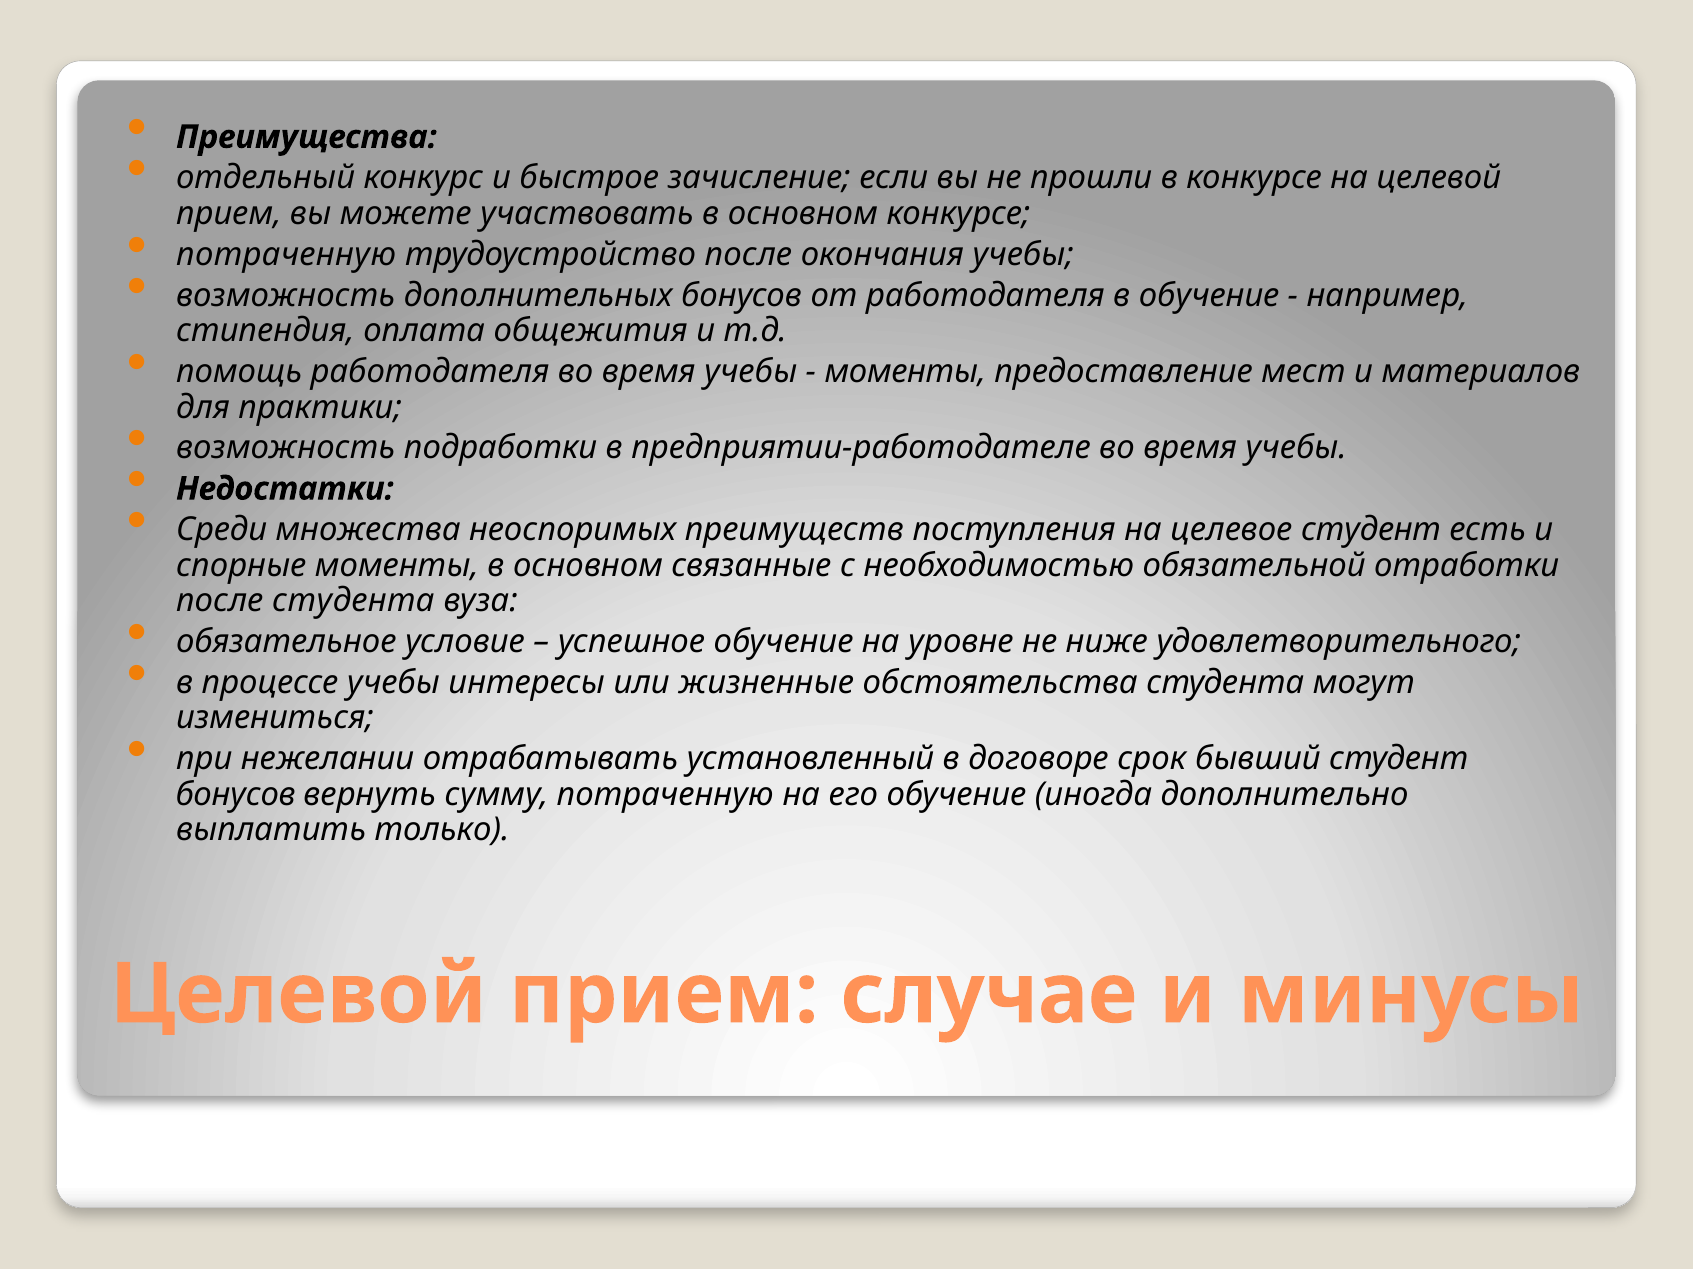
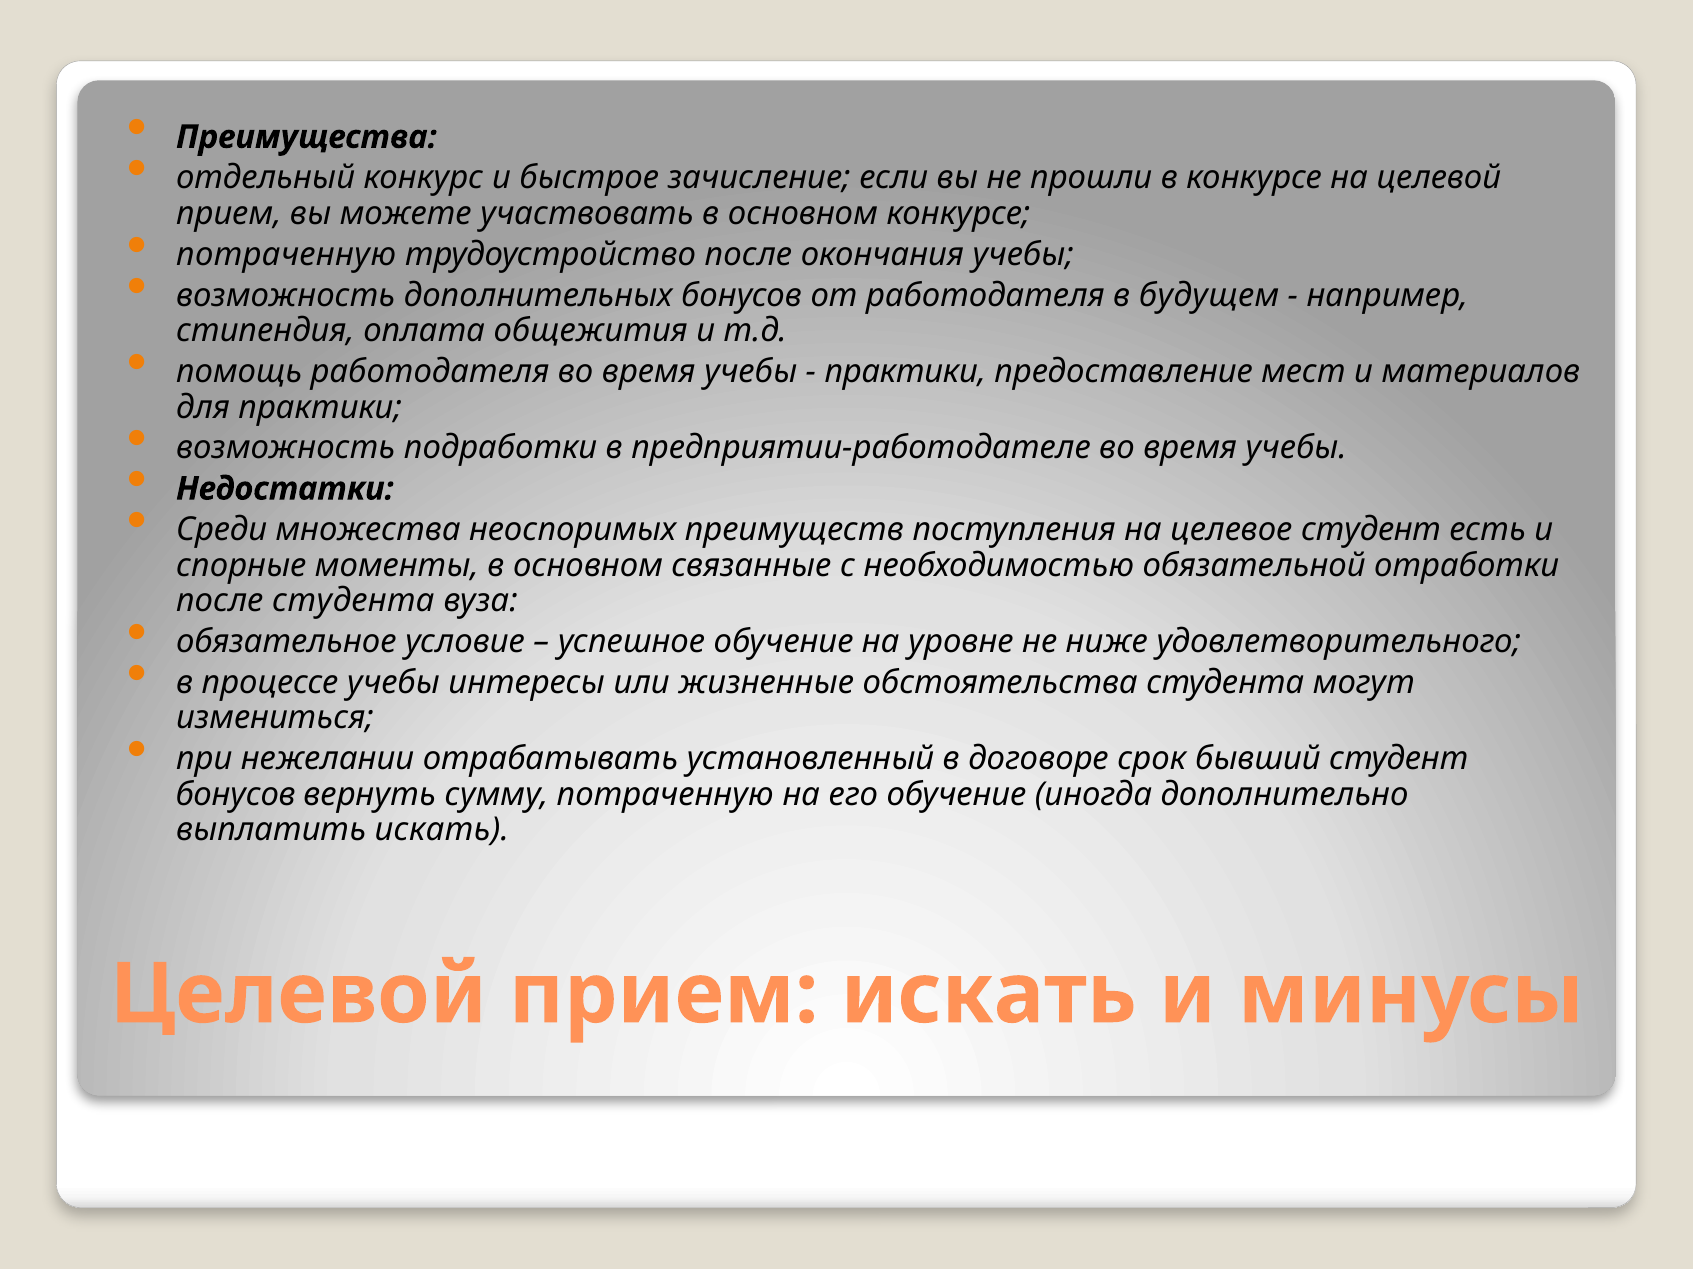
в обучение: обучение -> будущем
моменты at (905, 372): моменты -> практики
выплатить только: только -> искать
прием случае: случае -> искать
